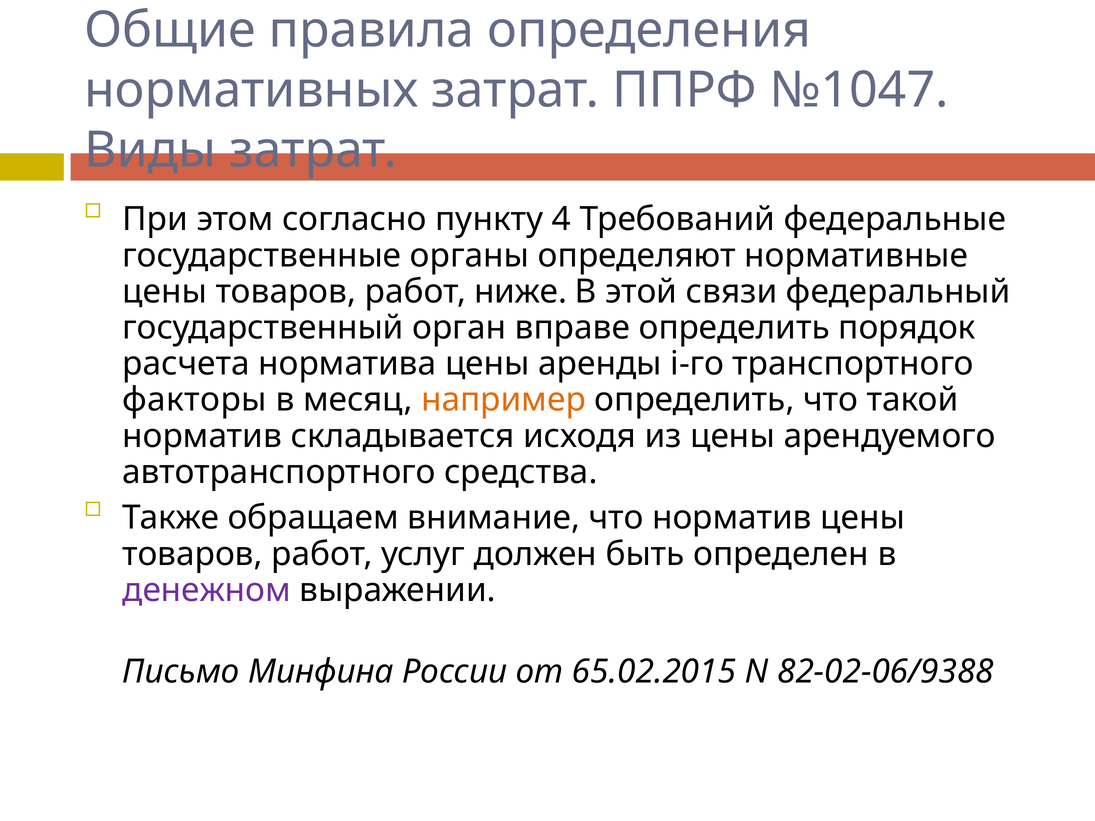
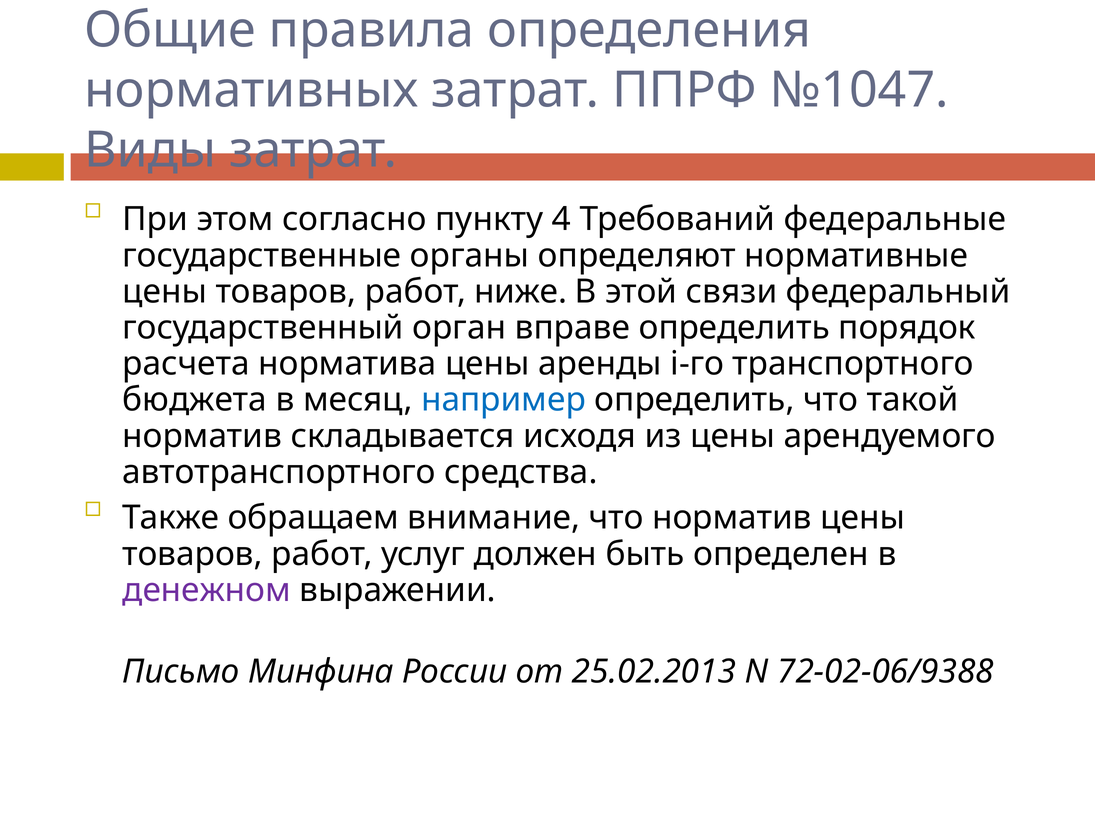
факторы: факторы -> бюджета
например colour: orange -> blue
65.02.2015: 65.02.2015 -> 25.02.2013
82-02-06/9388: 82-02-06/9388 -> 72-02-06/9388
